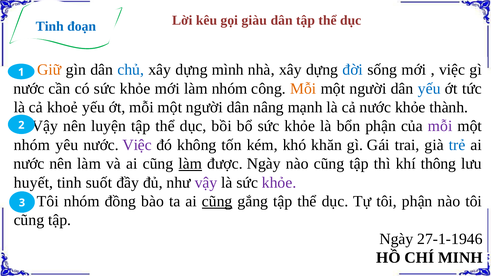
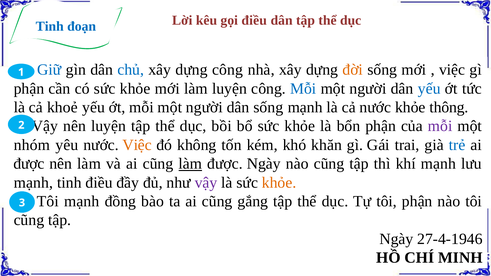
gọi giàu: giàu -> điều
Giữ colour: orange -> blue
dựng mình: mình -> công
đời colour: blue -> orange
nước at (29, 89): nước -> phận
làm nhóm: nhóm -> luyện
Mỗi at (303, 89) colour: orange -> blue
dân nâng: nâng -> sống
thành: thành -> thông
Việc at (137, 145) colour: purple -> orange
nước at (29, 164): nước -> được
khí thông: thông -> mạnh
huyết at (33, 183): huyết -> mạnh
tinh suốt: suốt -> điều
khỏe at (279, 183) colour: purple -> orange
Tôi nhóm: nhóm -> mạnh
cũng at (217, 201) underline: present -> none
27-1-1946: 27-1-1946 -> 27-4-1946
